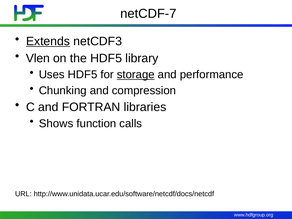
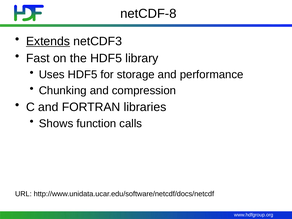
netCDF-7: netCDF-7 -> netCDF-8
Vlen: Vlen -> Fast
storage underline: present -> none
